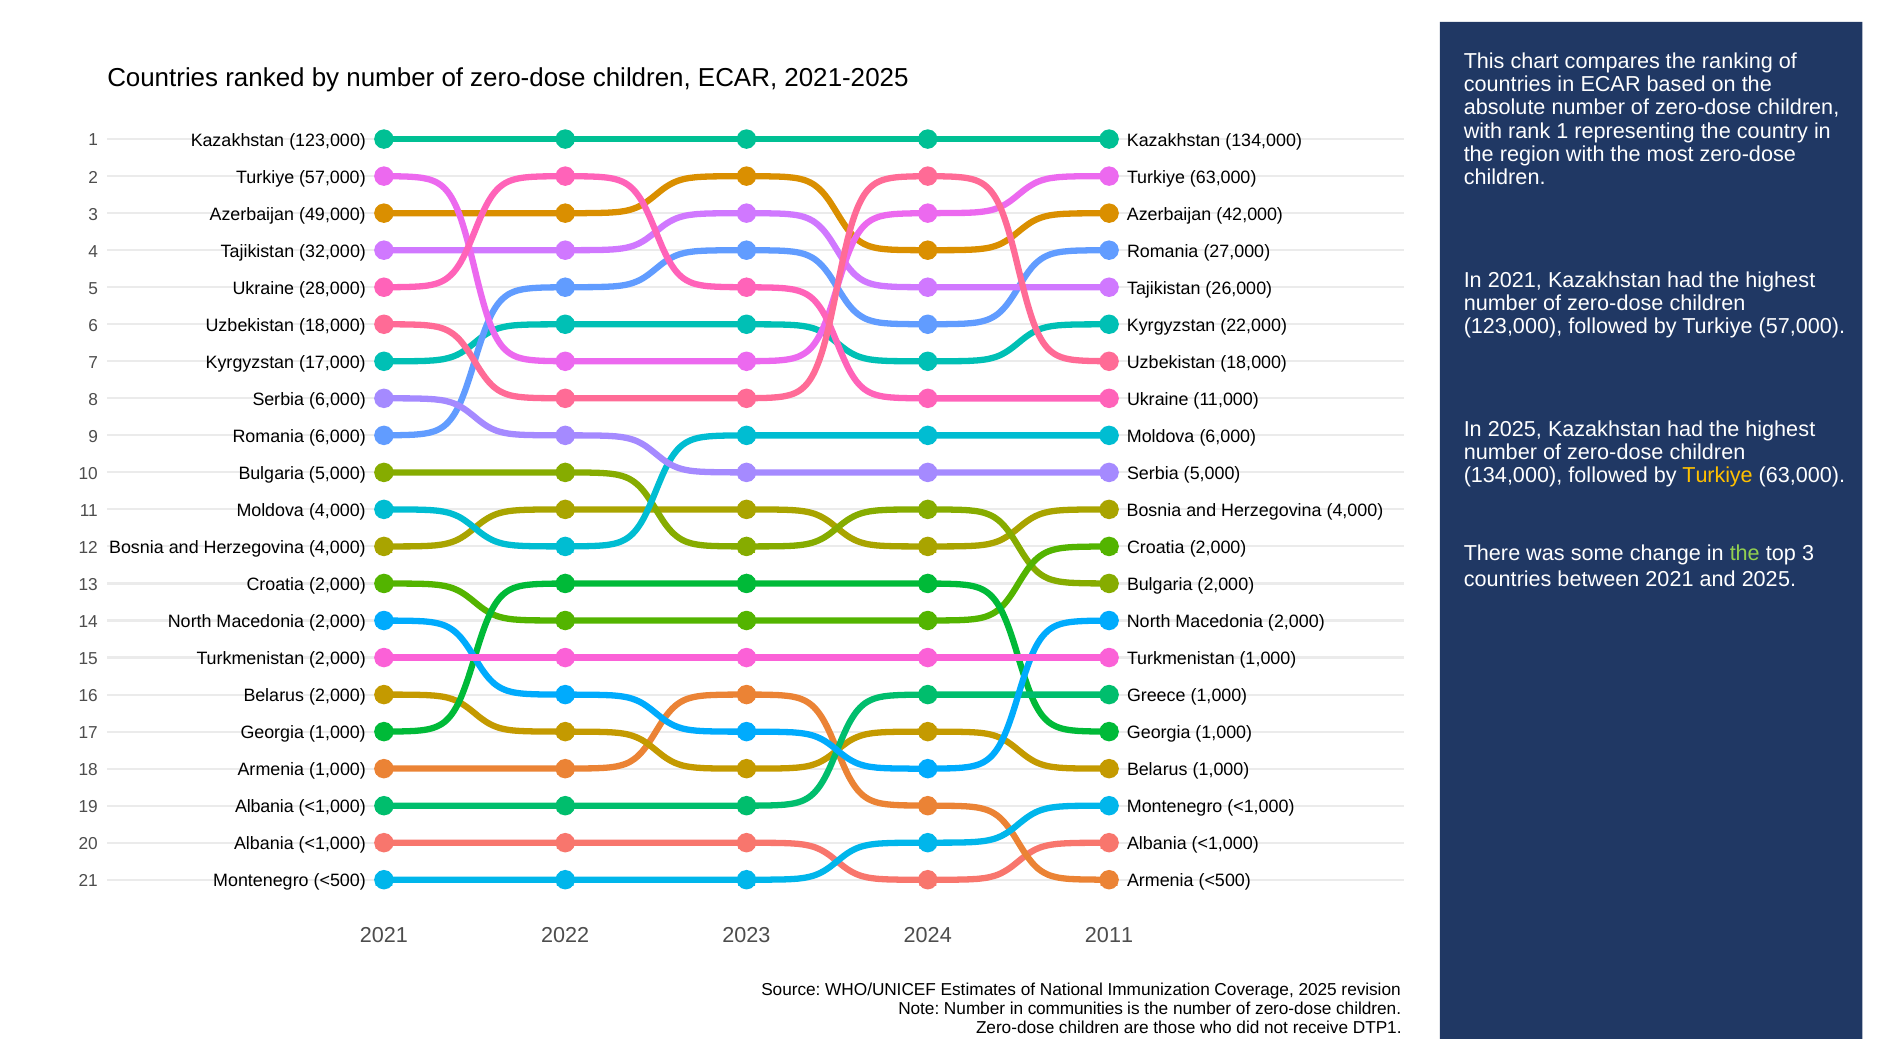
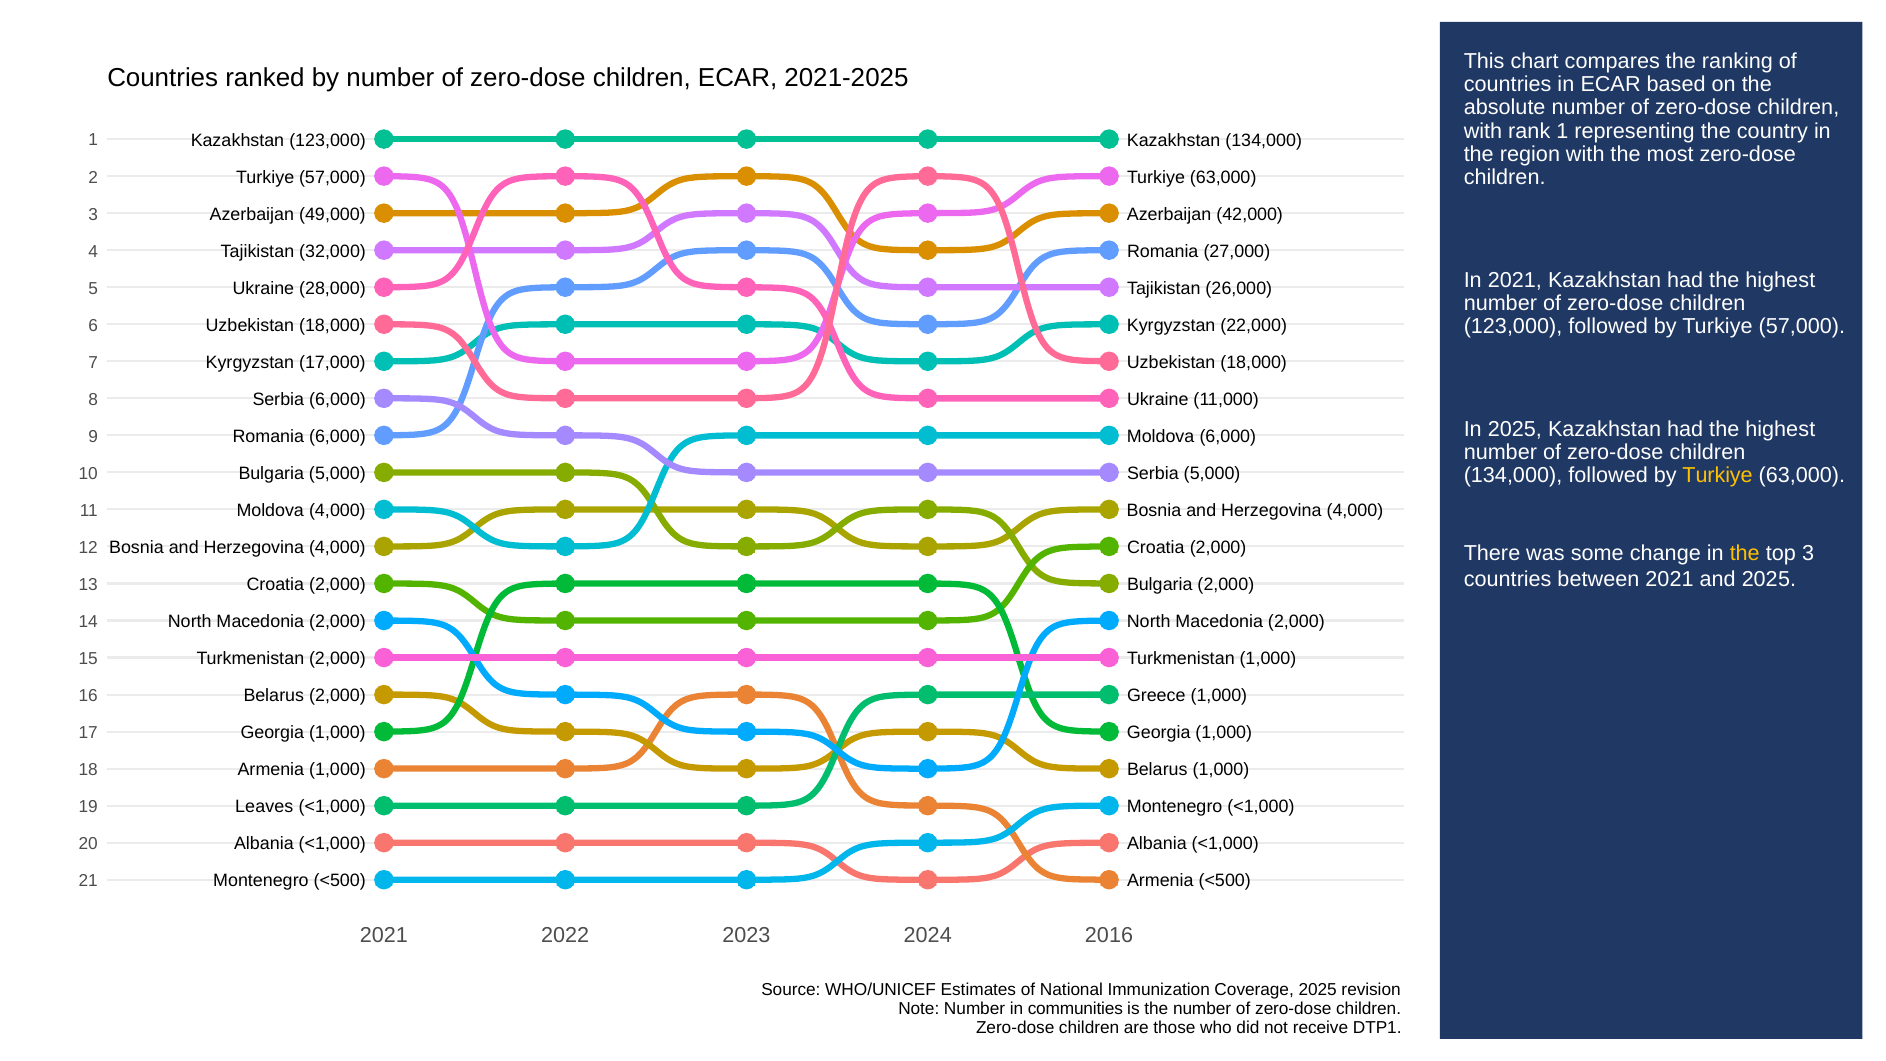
the at (1745, 553) colour: light green -> yellow
Albania at (264, 807): Albania -> Leaves
2011: 2011 -> 2016
